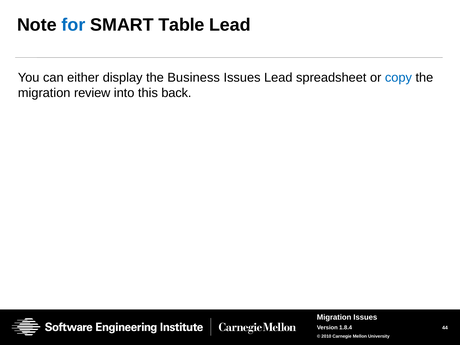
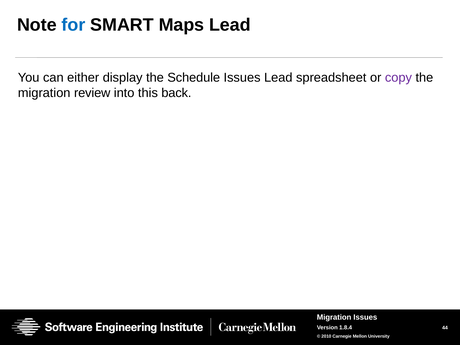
Table: Table -> Maps
Business: Business -> Schedule
copy colour: blue -> purple
